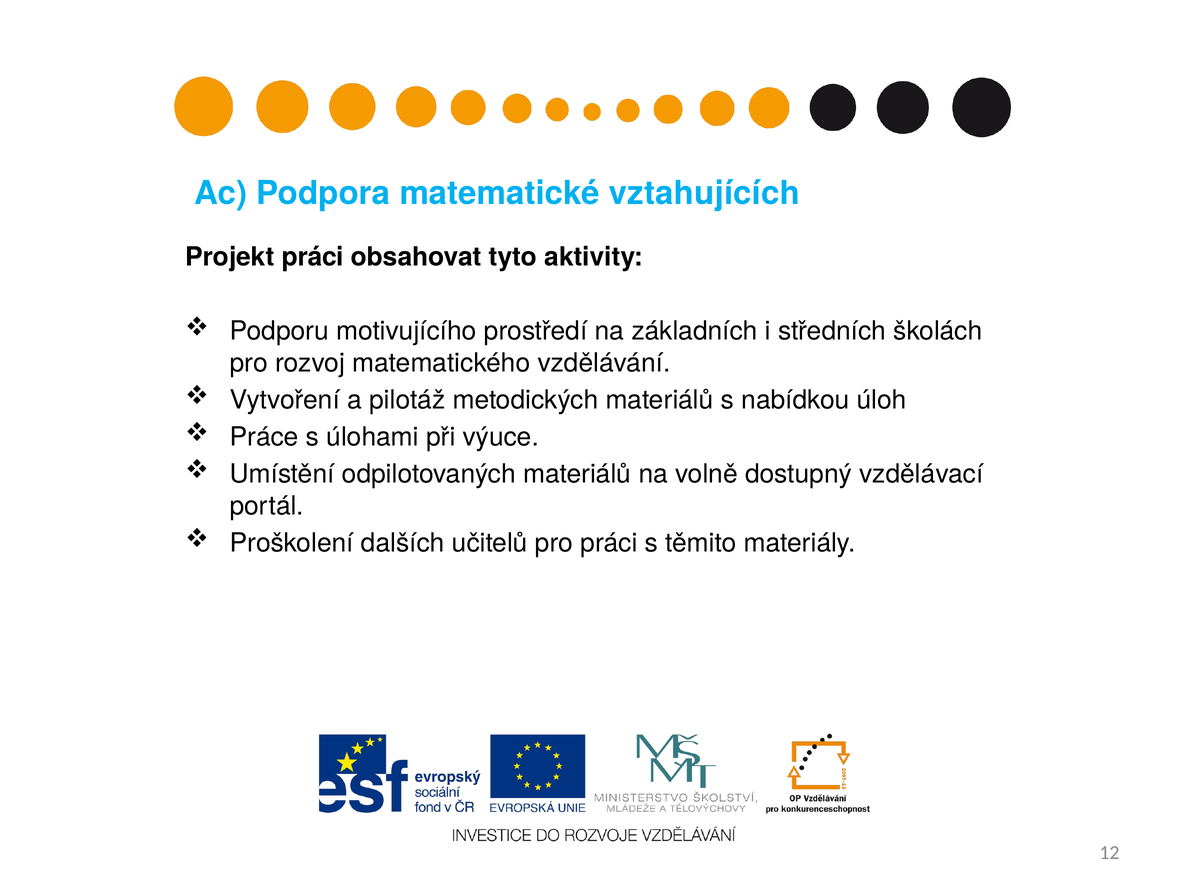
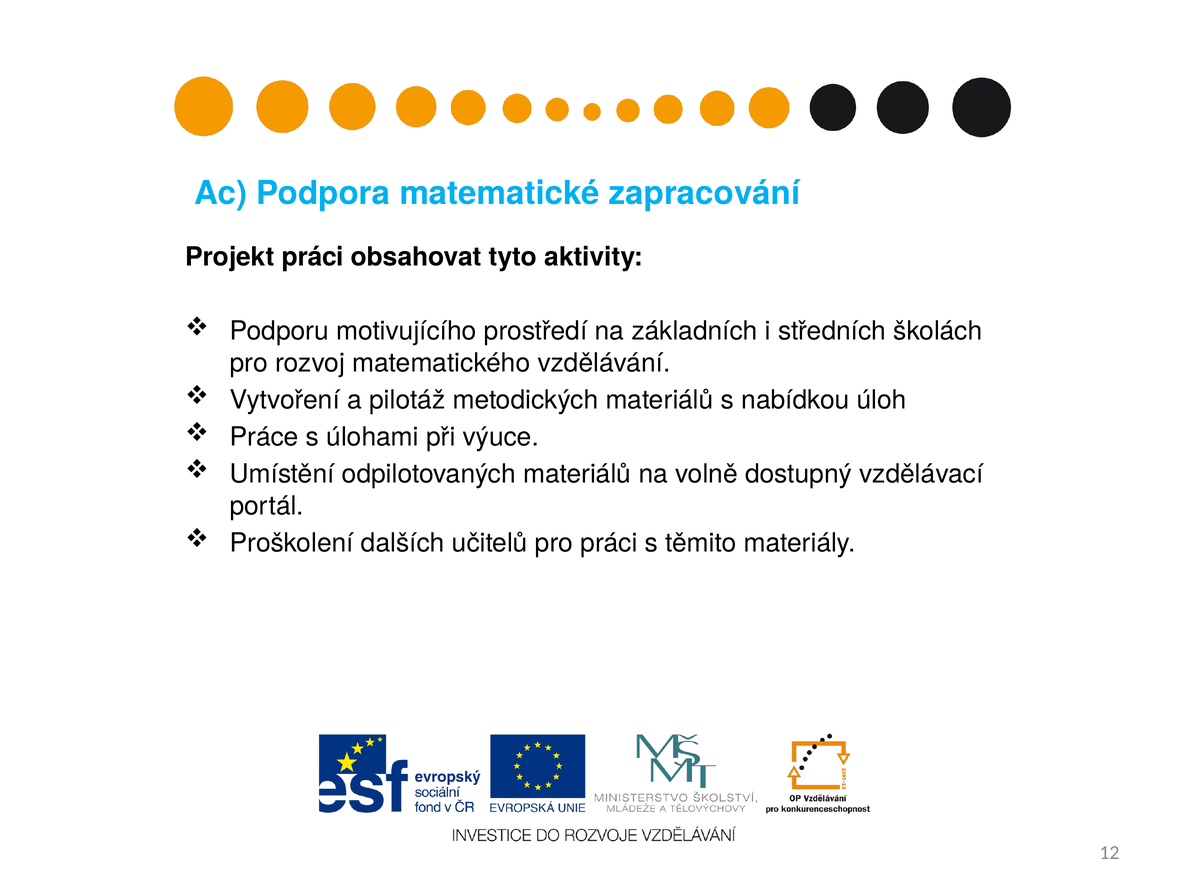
vztahujících: vztahujících -> zapracování
